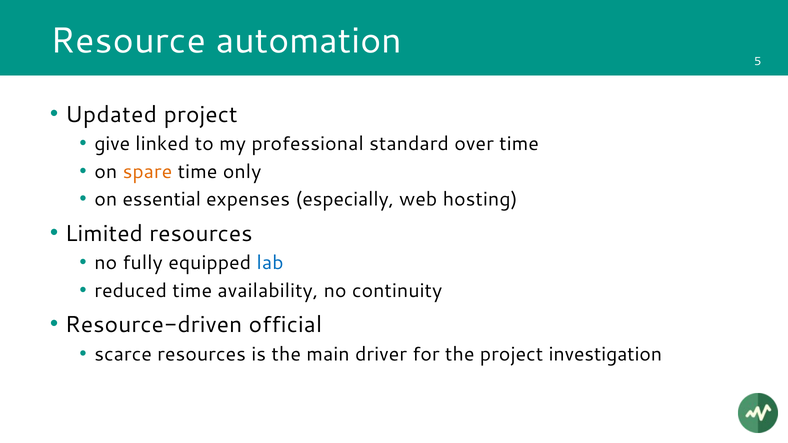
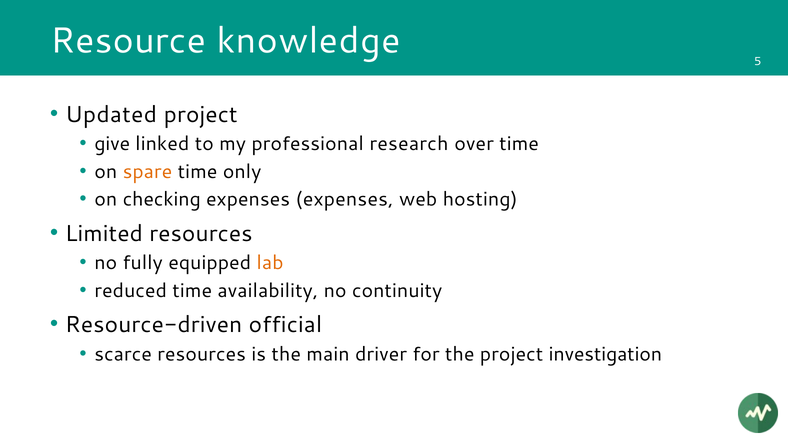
automation: automation -> knowledge
standard: standard -> research
essential: essential -> checking
expenses especially: especially -> expenses
lab colour: blue -> orange
